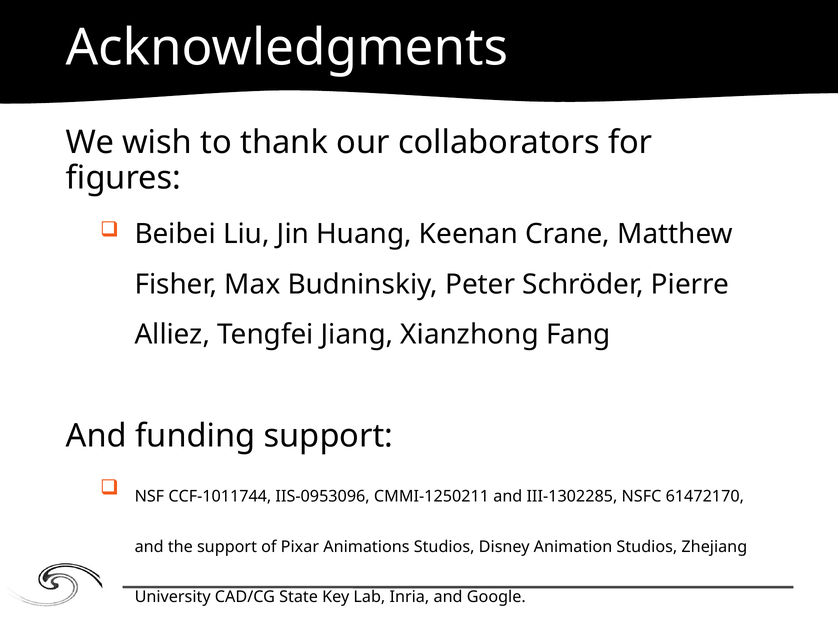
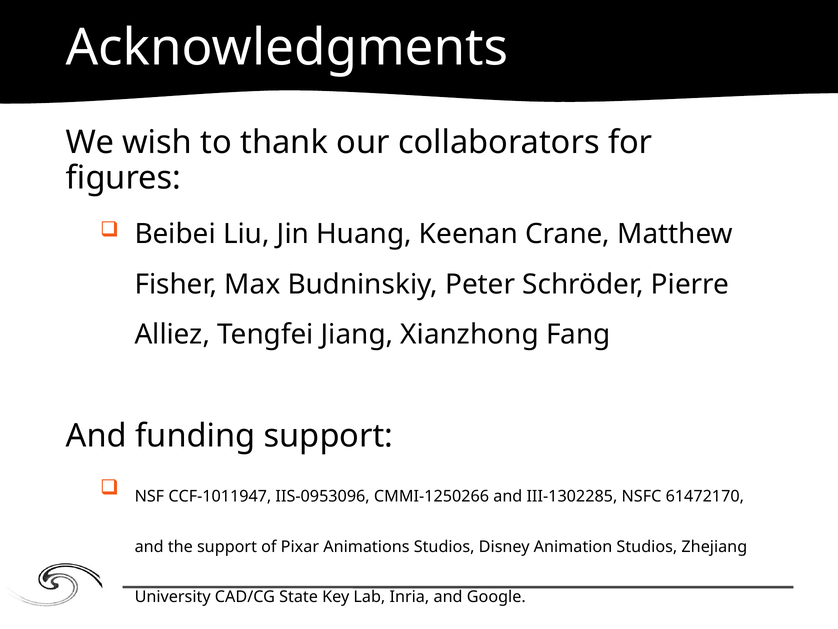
CCF-1011744: CCF-1011744 -> CCF-1011947
CMMI-1250211: CMMI-1250211 -> CMMI-1250266
